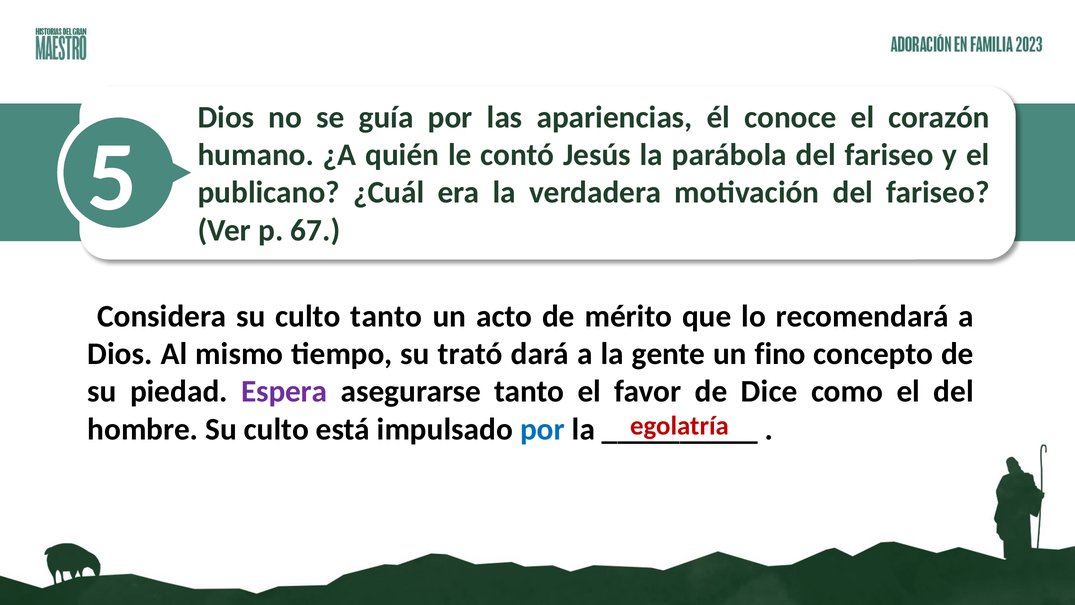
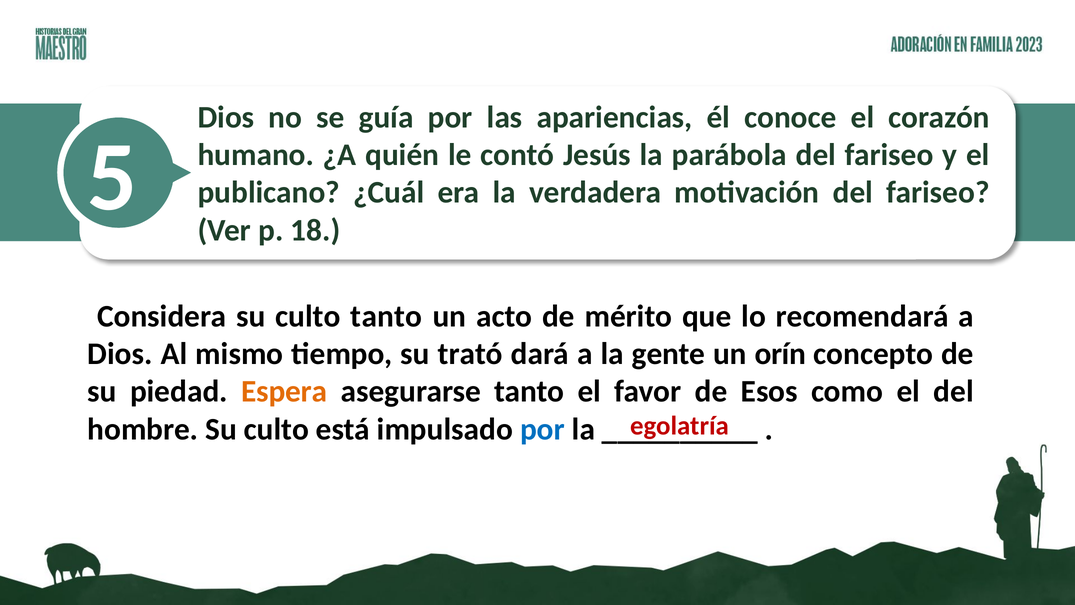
67: 67 -> 18
fino: fino -> orín
Espera colour: purple -> orange
Dice: Dice -> Esos
